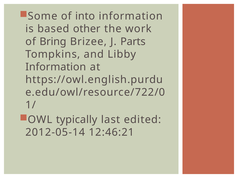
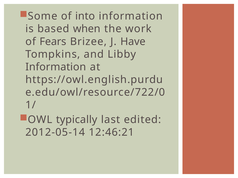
other: other -> when
Bring: Bring -> Fears
Parts: Parts -> Have
